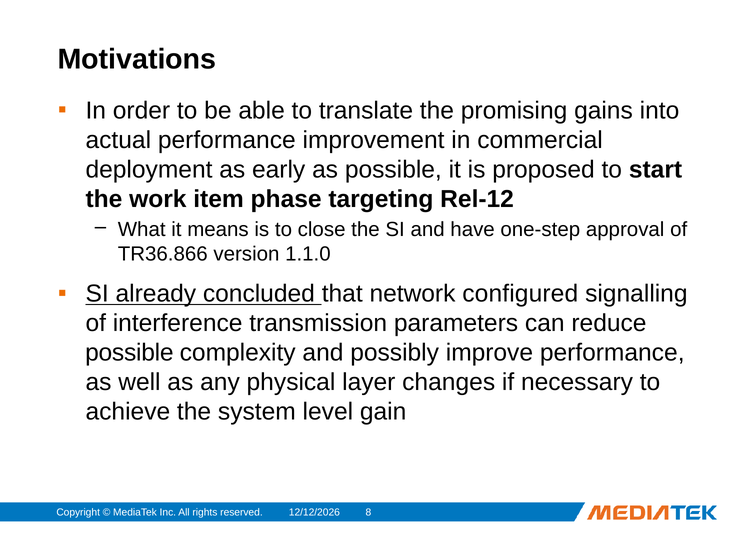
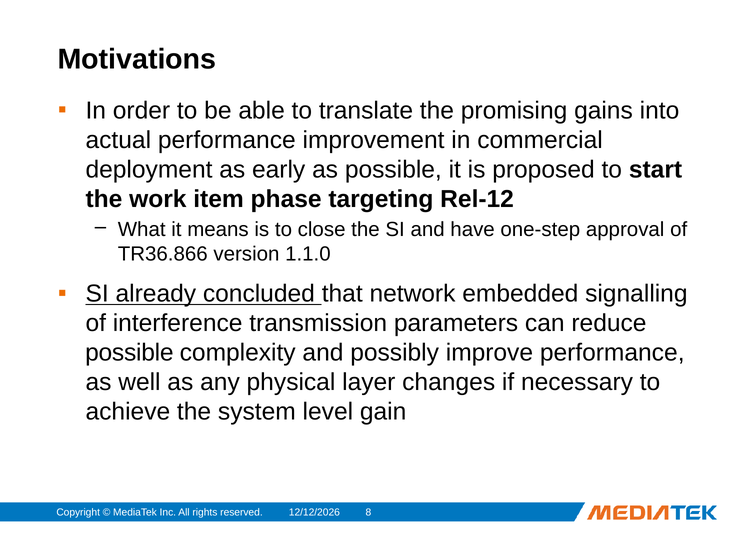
configured: configured -> embedded
